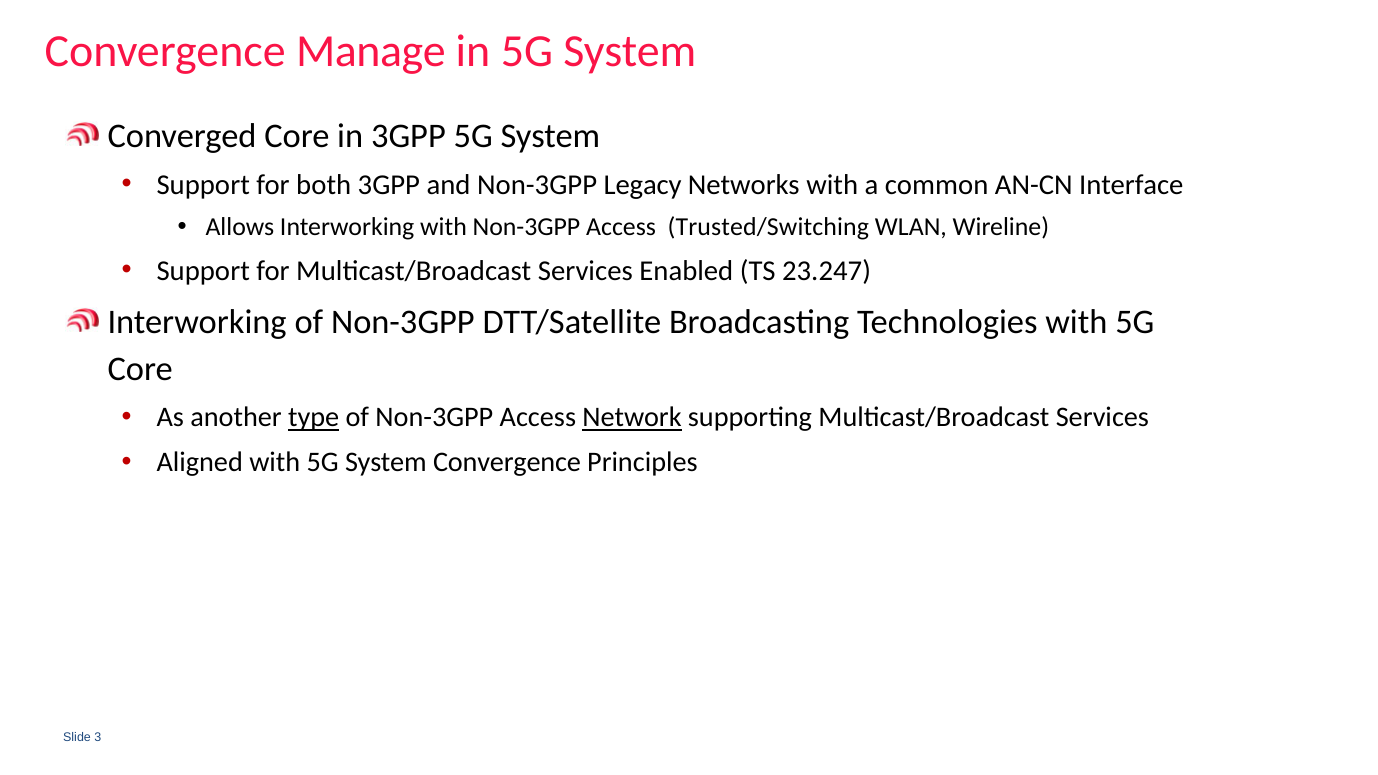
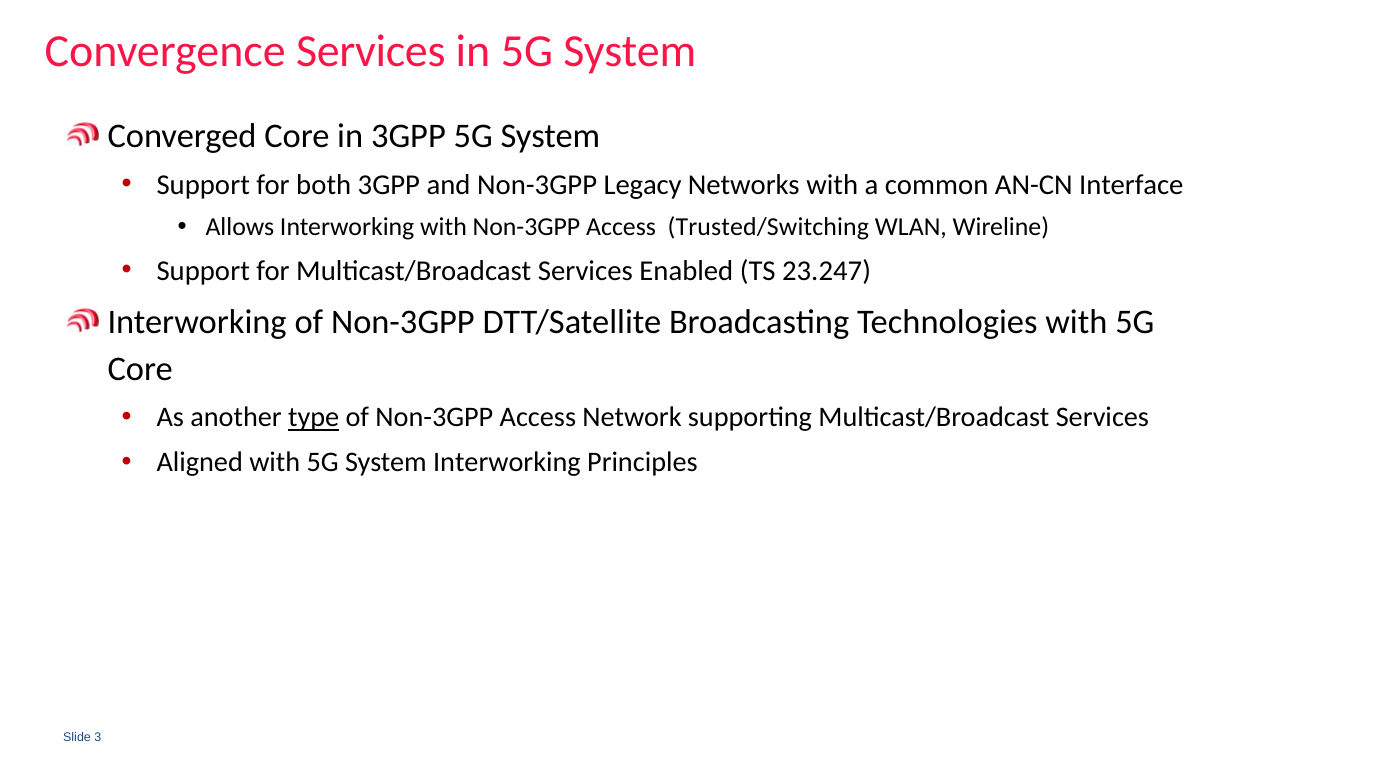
Convergence Manage: Manage -> Services
Network underline: present -> none
System Convergence: Convergence -> Interworking
